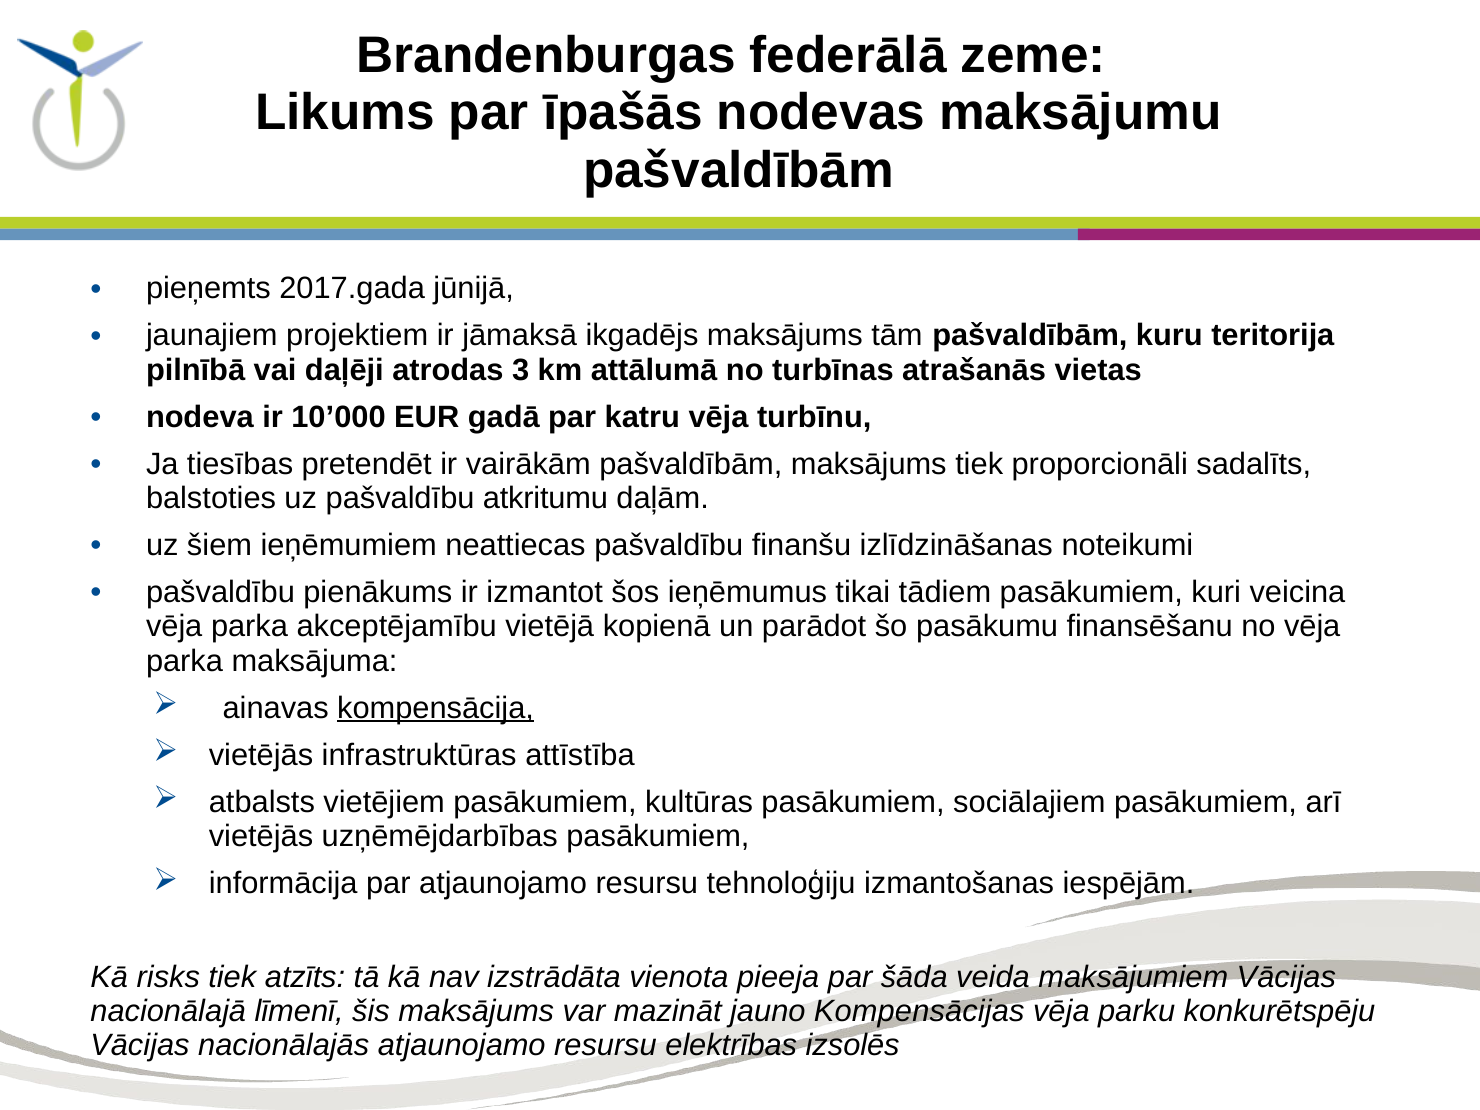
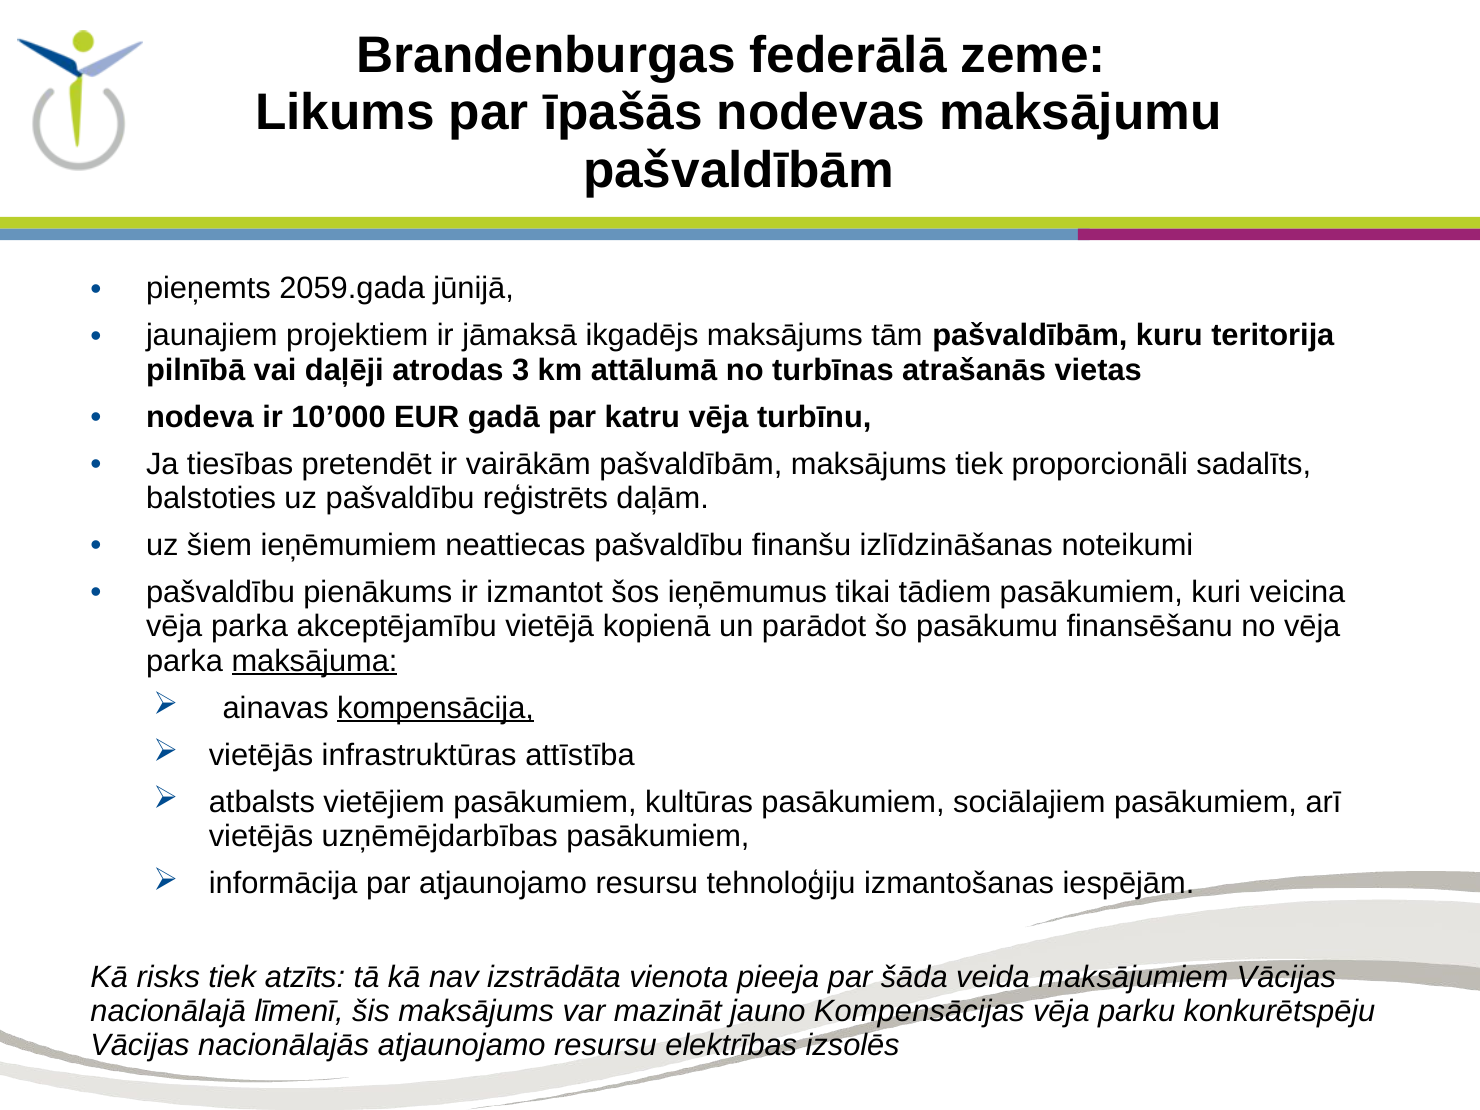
2017.gada: 2017.gada -> 2059.gada
atkritumu: atkritumu -> reģistrēts
maksājuma underline: none -> present
